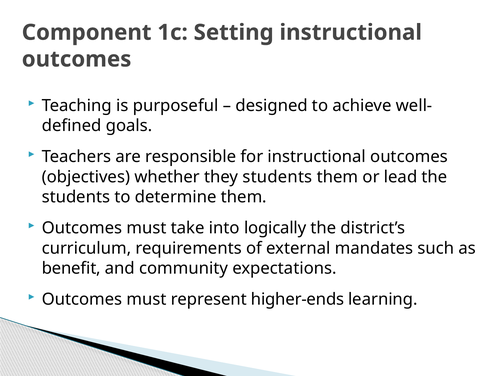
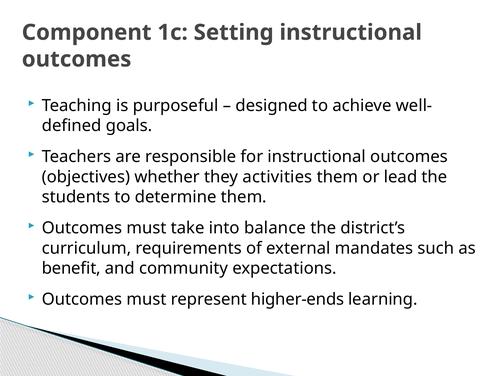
they students: students -> activities
logically: logically -> balance
